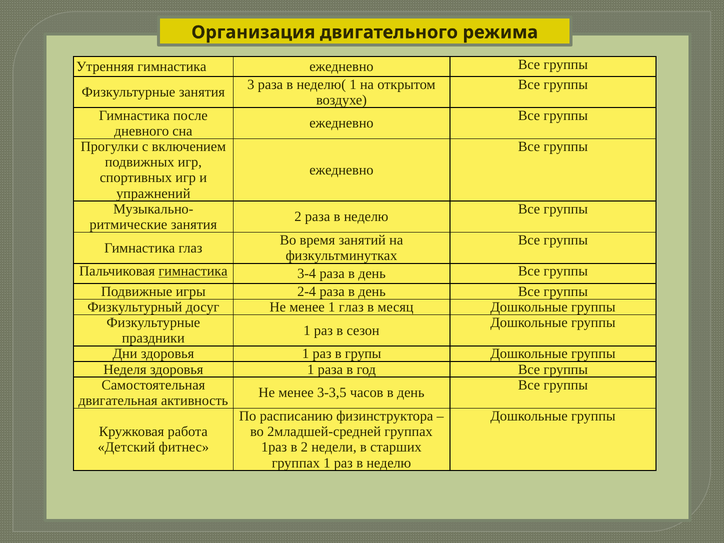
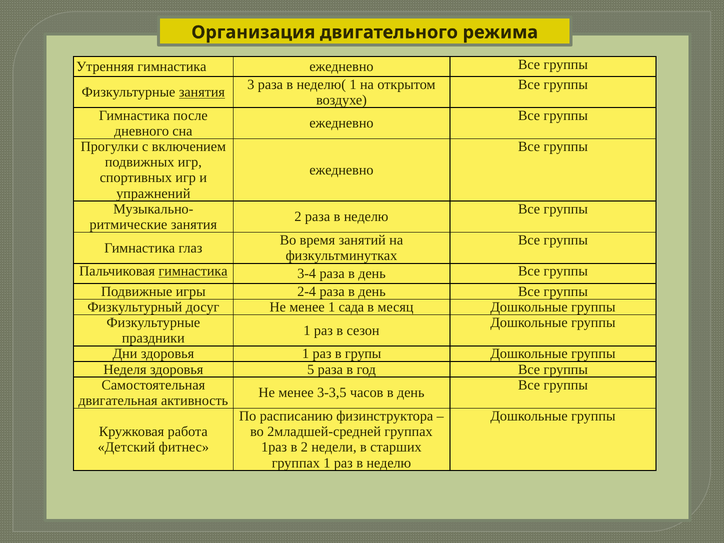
занятия at (202, 92) underline: none -> present
1 глаз: глаз -> сада
Неделя здоровья 1: 1 -> 5
